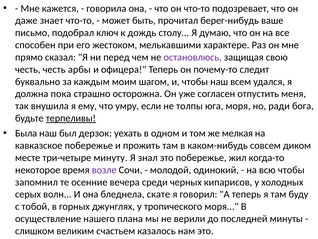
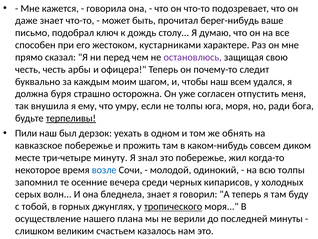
мелькавшими: мелькавшими -> кустарниками
пока: пока -> буря
Была: Была -> Пили
мелкая: мелкая -> обнять
возле colour: purple -> blue
всю чтобы: чтобы -> толпы
бледнела скате: скате -> знает
тропического underline: none -> present
